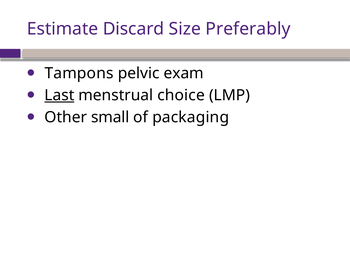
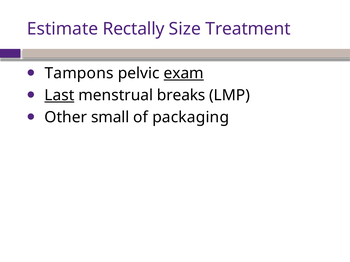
Discard: Discard -> Rectally
Preferably: Preferably -> Treatment
exam underline: none -> present
choice: choice -> breaks
